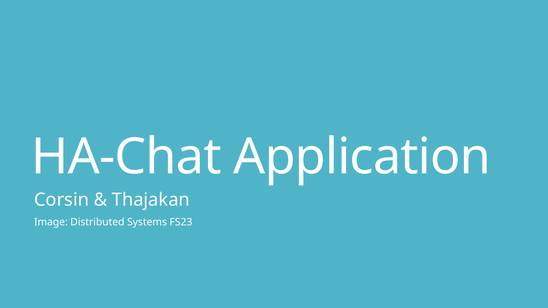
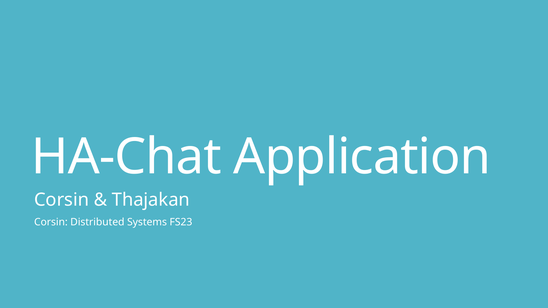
Image at (51, 222): Image -> Corsin
